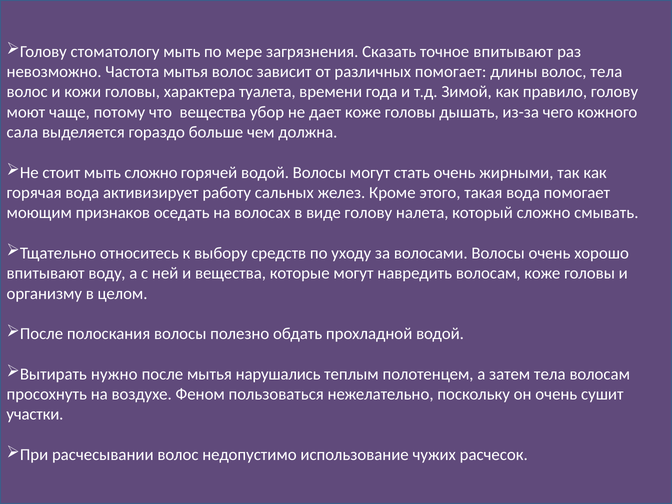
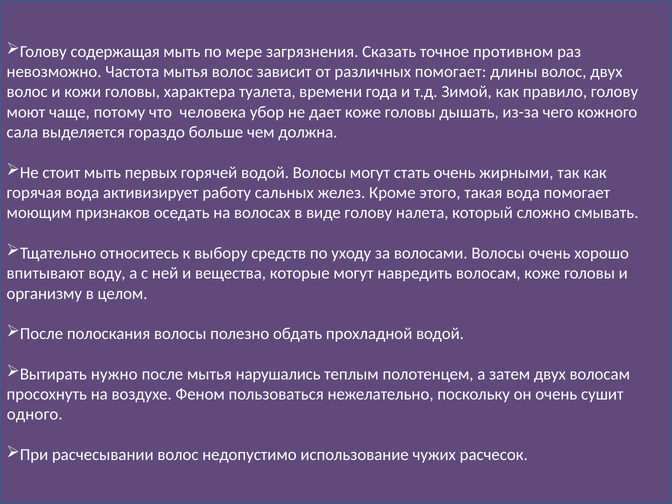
стоматологу: стоматологу -> содержащая
точное впитывают: впитывают -> противном
волос тела: тела -> двух
что вещества: вещества -> человека
мыть сложно: сложно -> первых
затем тела: тела -> двух
участки: участки -> одного
